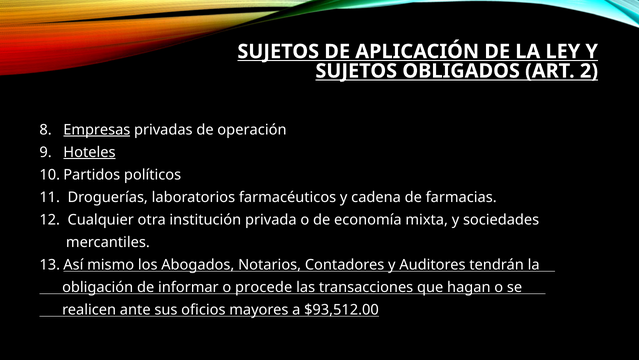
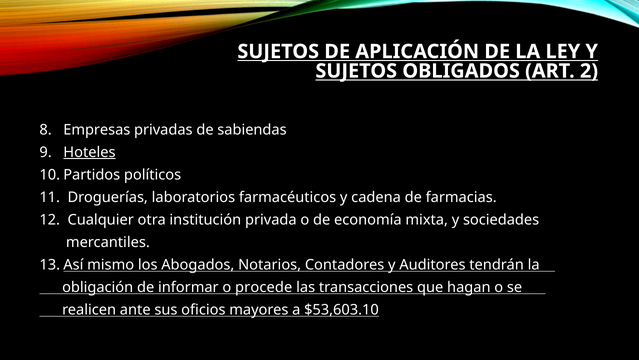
Empresas underline: present -> none
operación: operación -> sabiendas
$93,512.00: $93,512.00 -> $53,603.10
